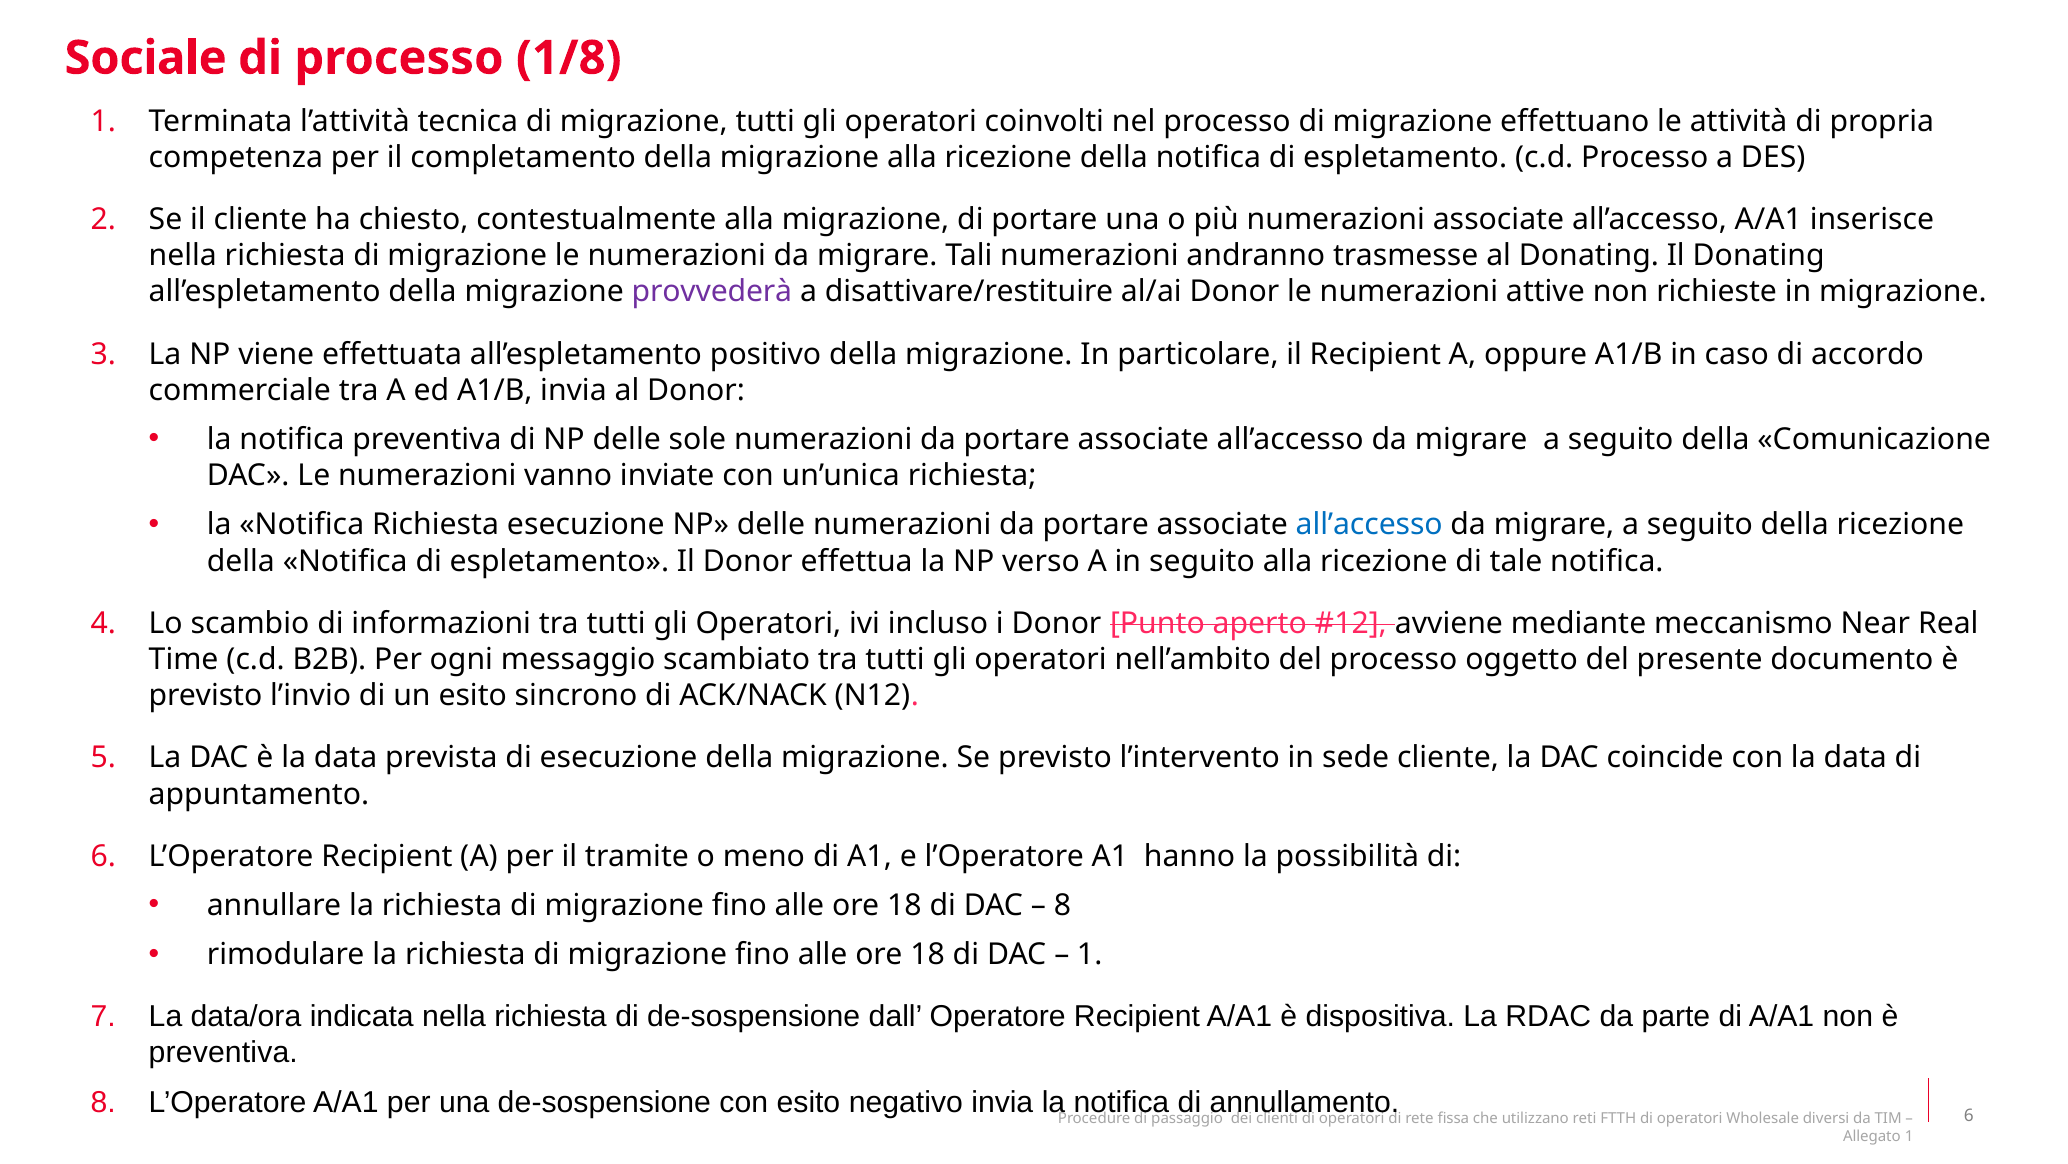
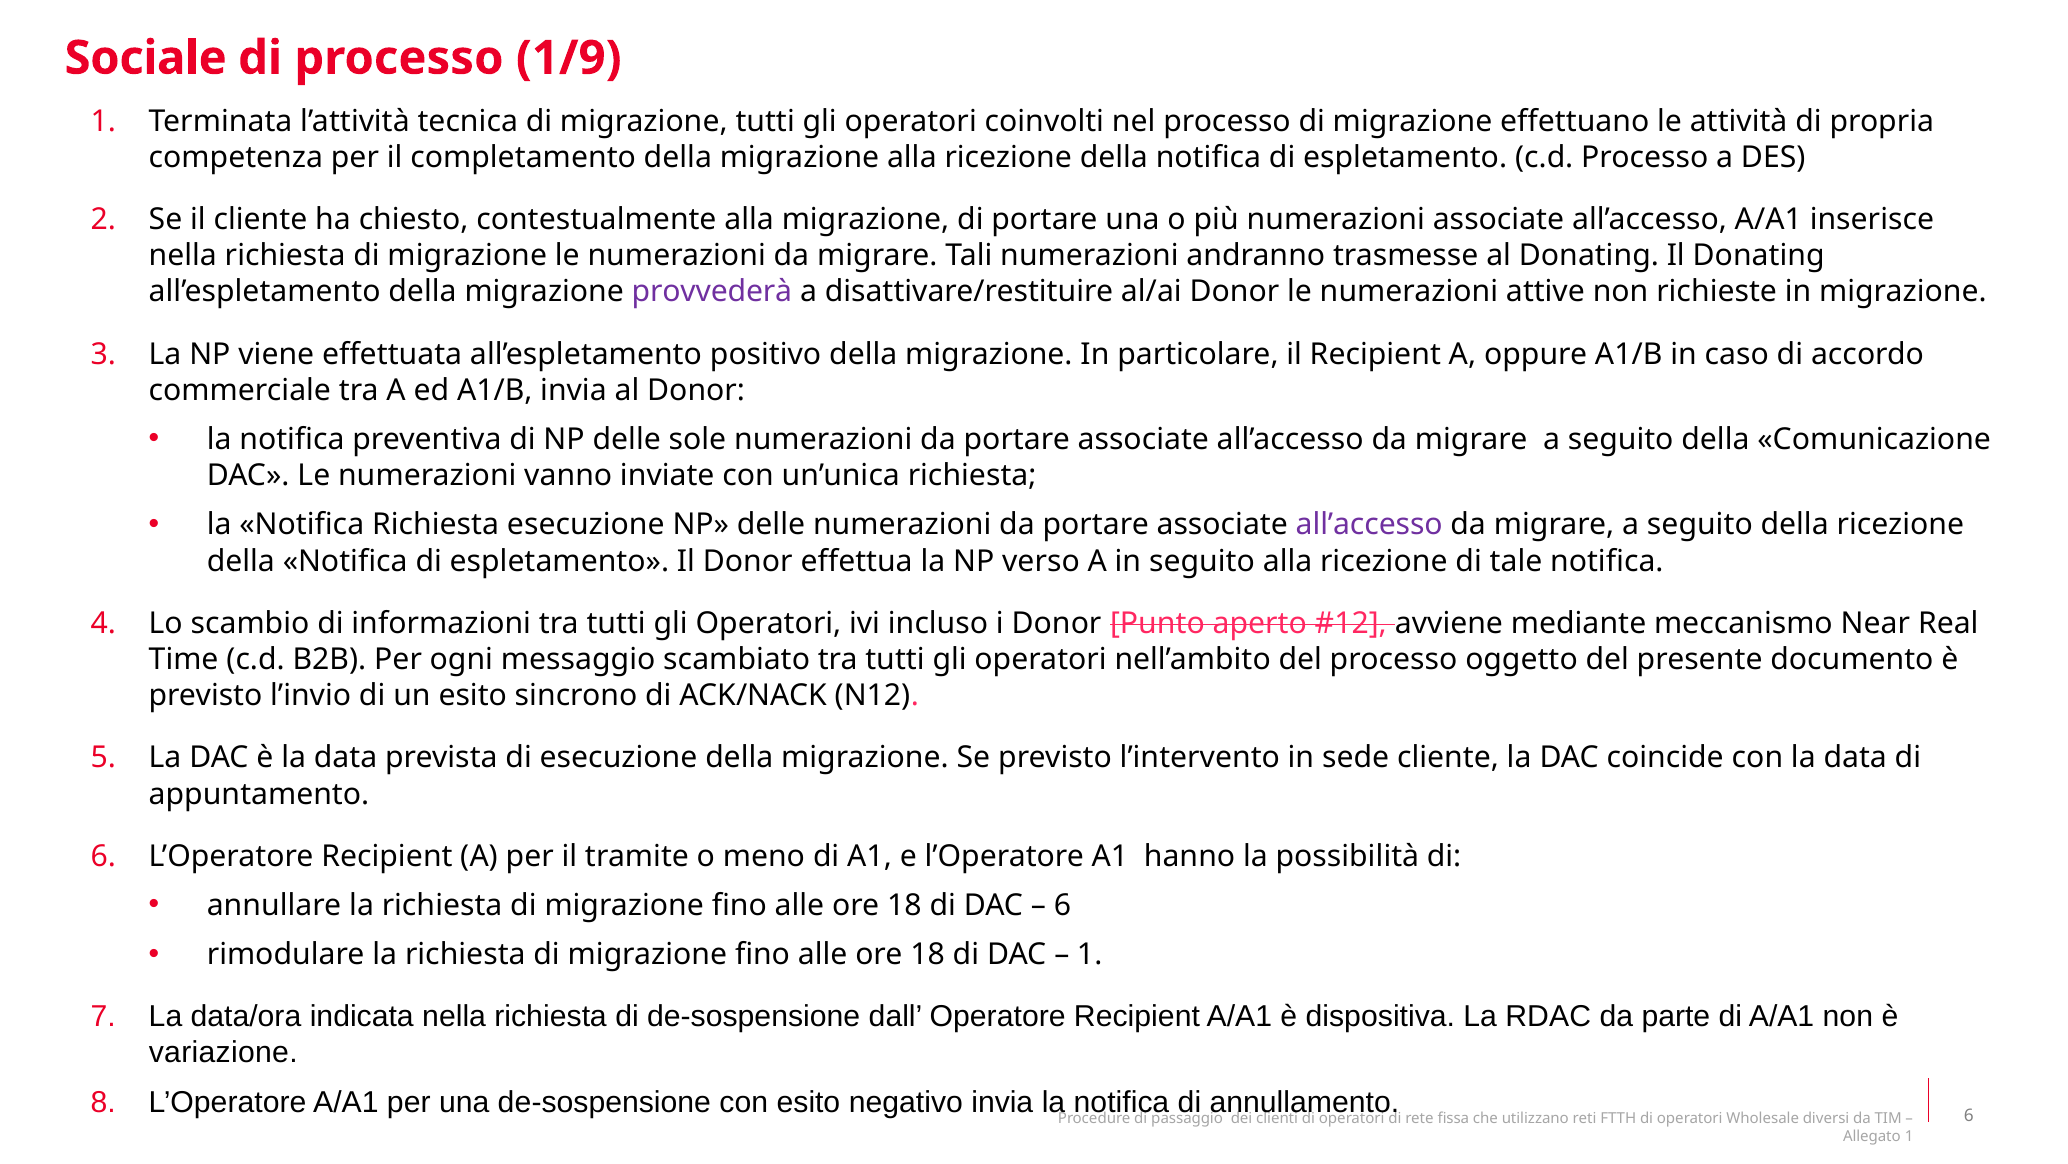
1/8: 1/8 -> 1/9
all’accesso at (1369, 525) colour: blue -> purple
8 at (1062, 905): 8 -> 6
preventiva at (223, 1052): preventiva -> variazione
